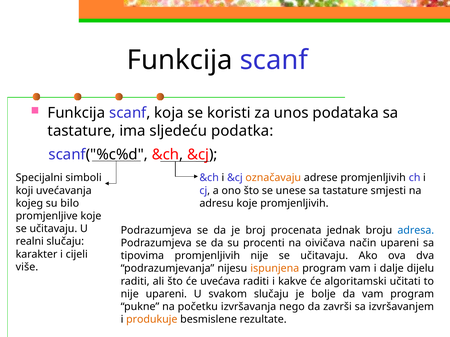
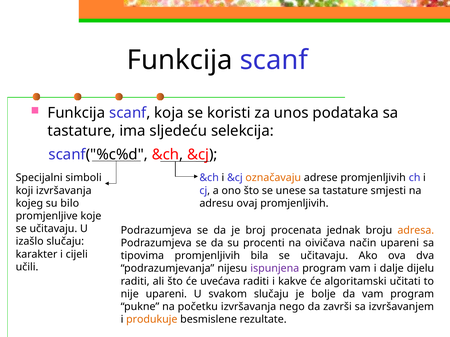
podatka: podatka -> selekcija
koji uvećavanja: uvećavanja -> izvršavanja
adresu koje: koje -> ovaj
adresa colour: blue -> orange
realni: realni -> izašlo
promjenljivih nije: nije -> bila
više: više -> učili
ispunjena colour: orange -> purple
